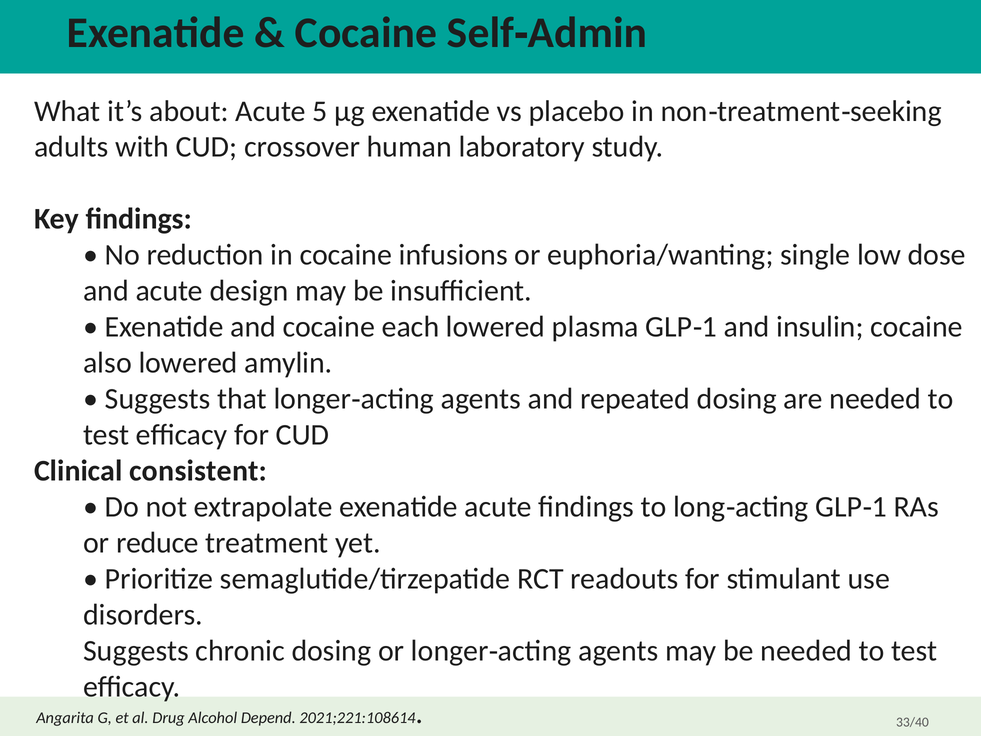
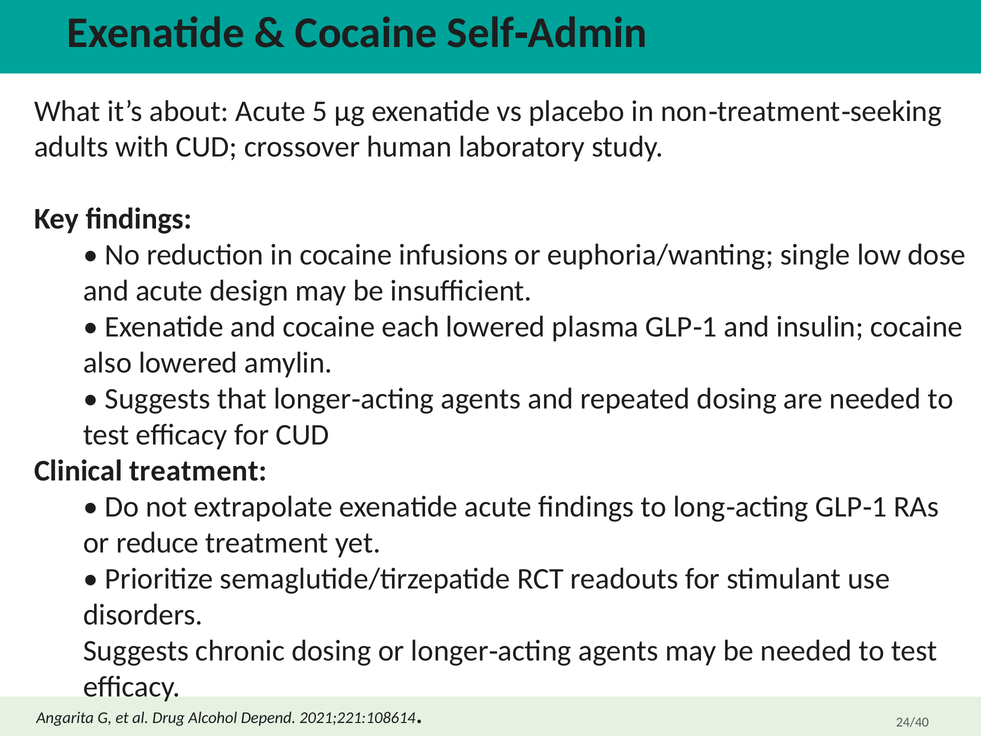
Clinical consistent: consistent -> treatment
33/40: 33/40 -> 24/40
